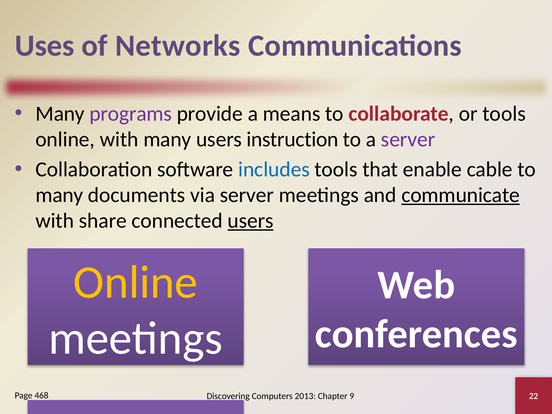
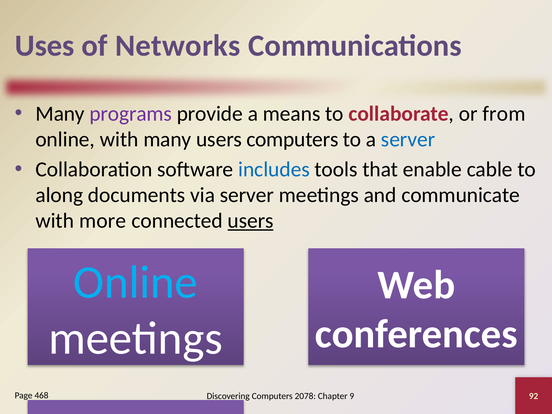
or tools: tools -> from
users instruction: instruction -> computers
server at (408, 139) colour: purple -> blue
many at (59, 195): many -> along
communicate underline: present -> none
share: share -> more
Online at (136, 282) colour: yellow -> light blue
2013: 2013 -> 2078
22: 22 -> 92
